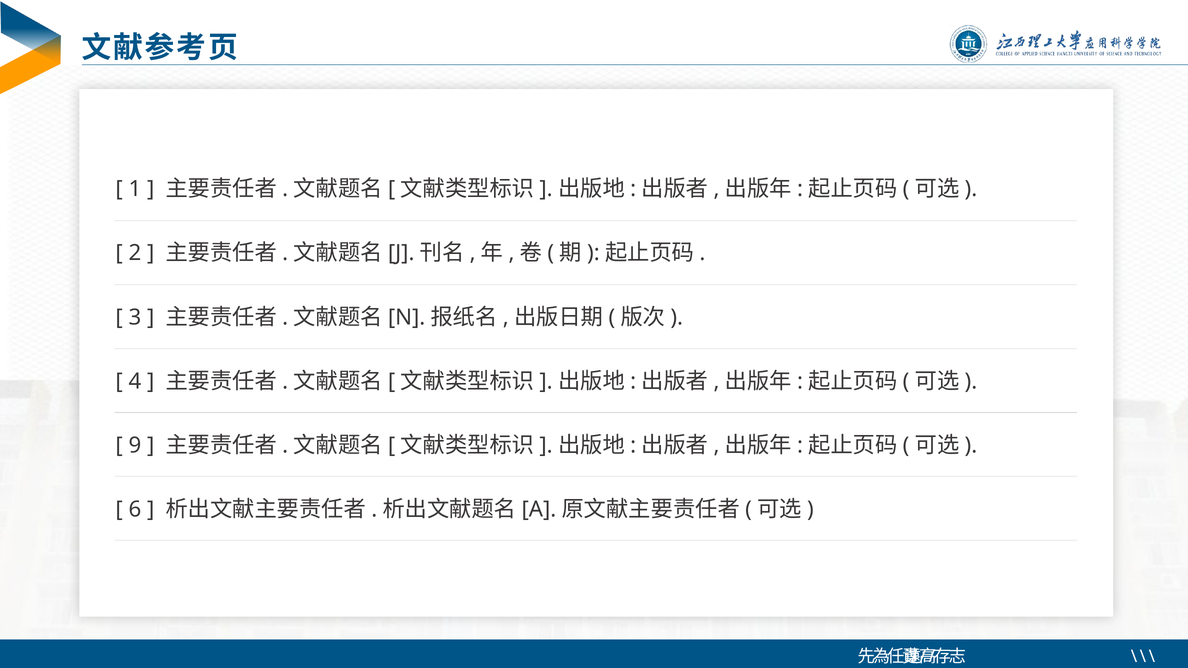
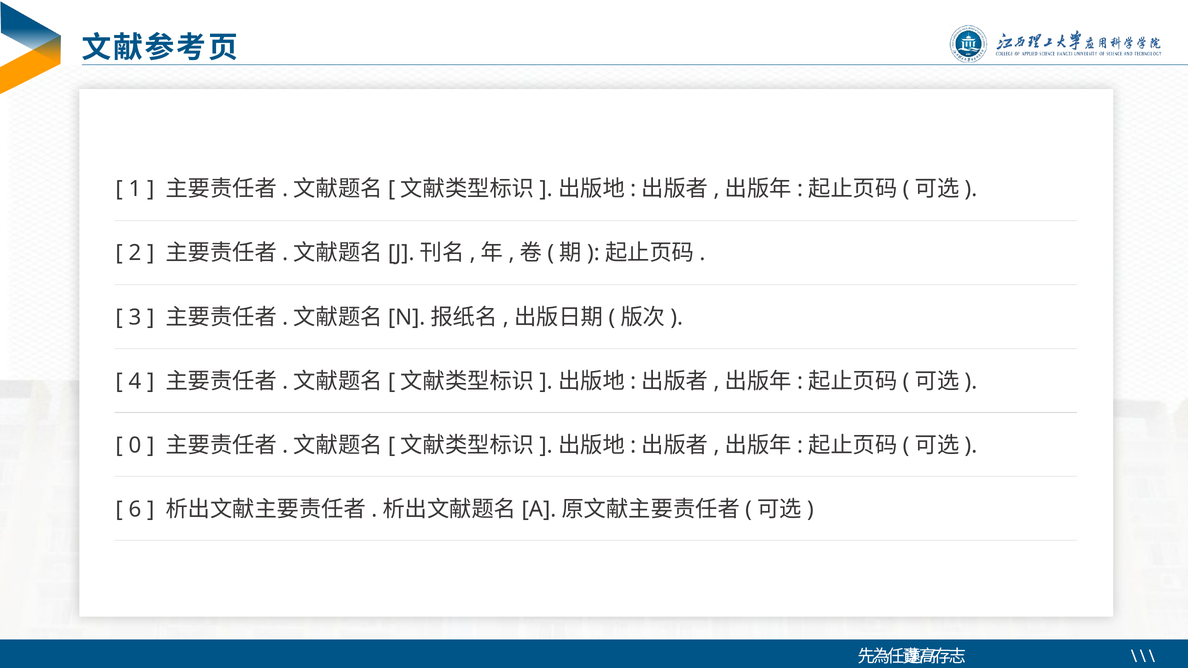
9: 9 -> 0
